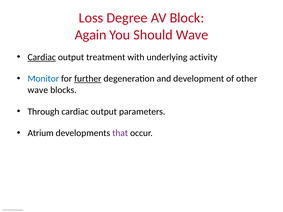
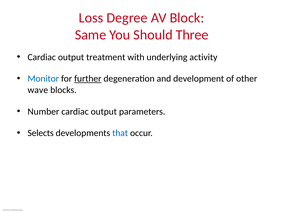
Again: Again -> Same
Should Wave: Wave -> Three
Cardiac at (42, 57) underline: present -> none
Through: Through -> Number
Atrium: Atrium -> Selects
that colour: purple -> blue
